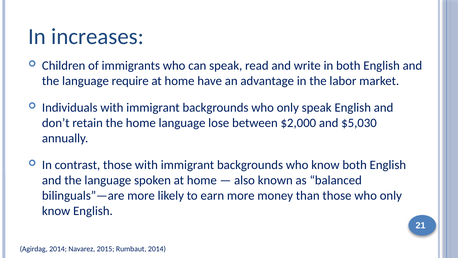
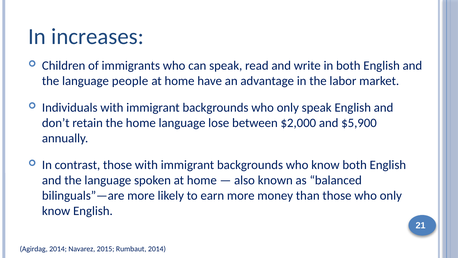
require: require -> people
$5,030: $5,030 -> $5,900
